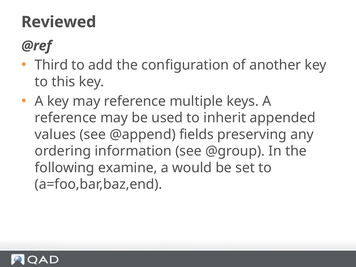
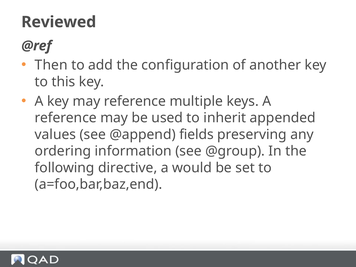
Third: Third -> Then
examine: examine -> directive
